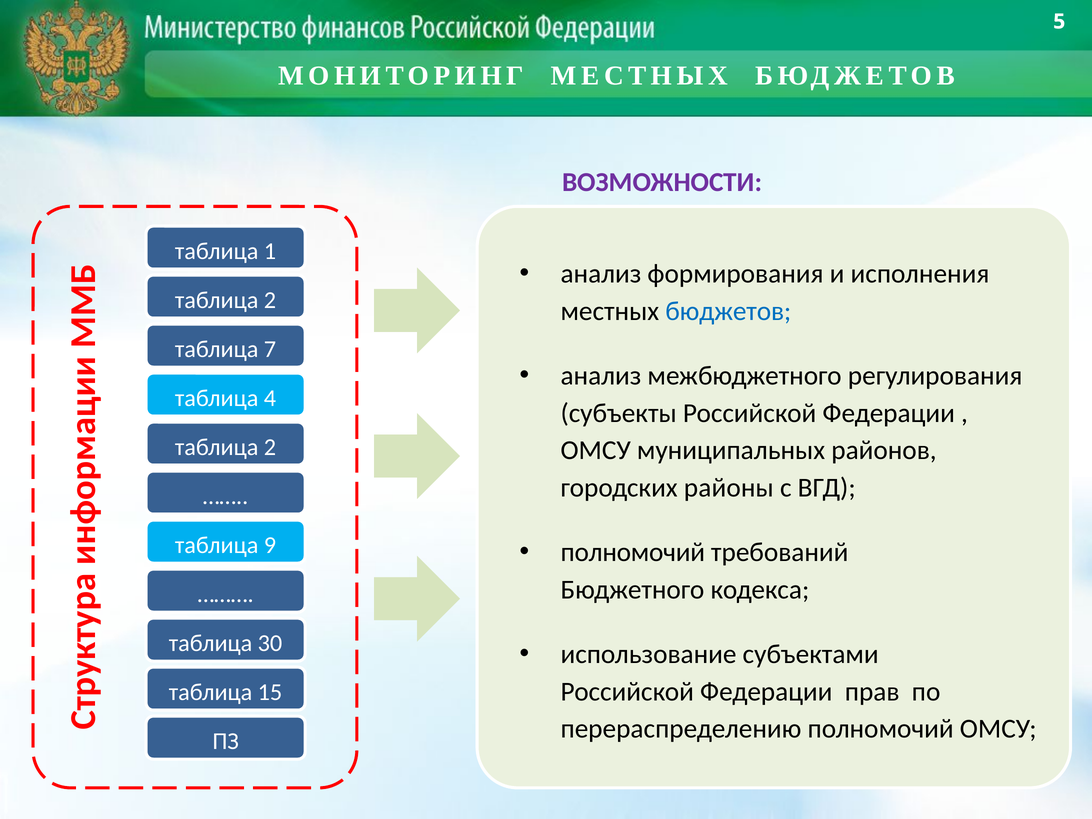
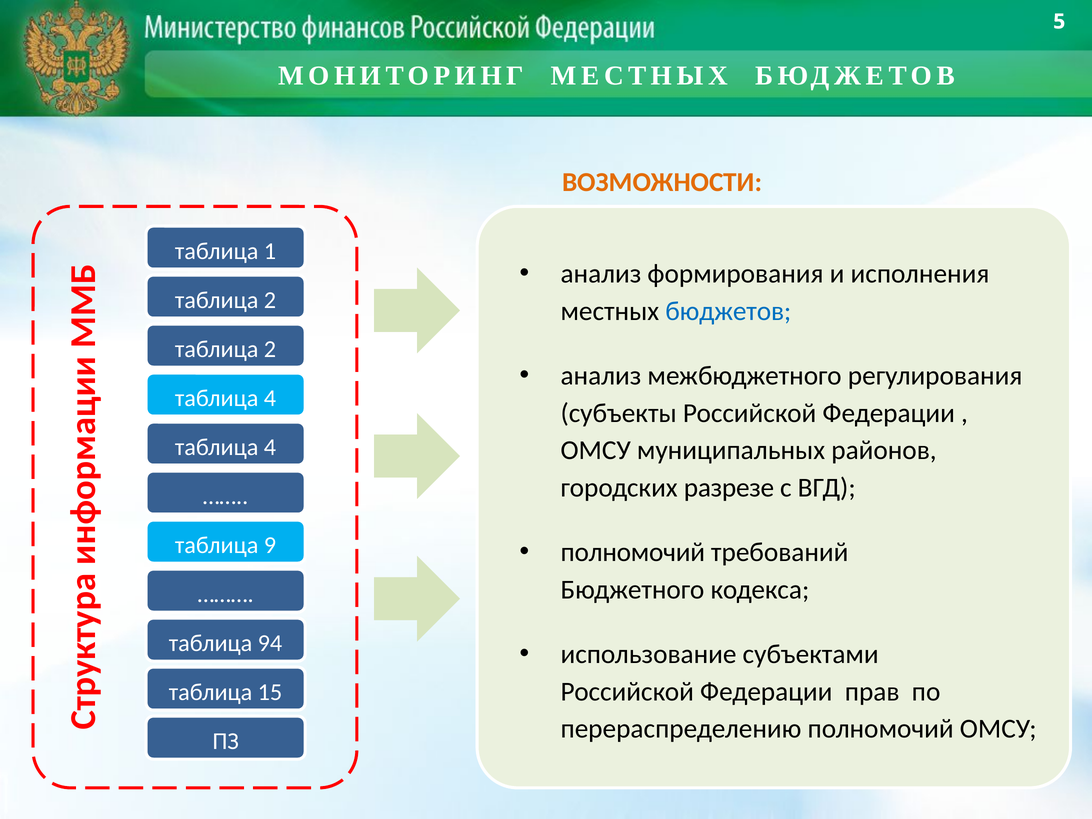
ВОЗМОЖНОСТИ colour: purple -> orange
7 at (270, 349): 7 -> 2
2 at (270, 447): 2 -> 4
районы: районы -> разрезе
30: 30 -> 94
